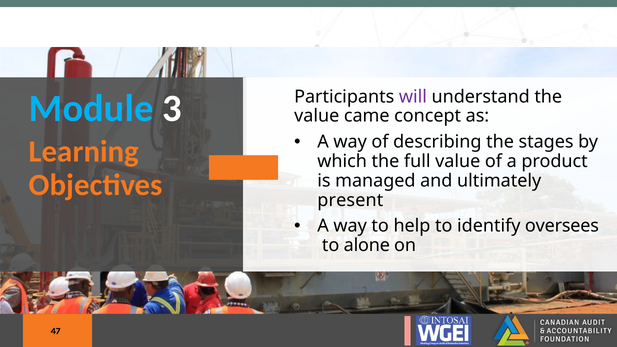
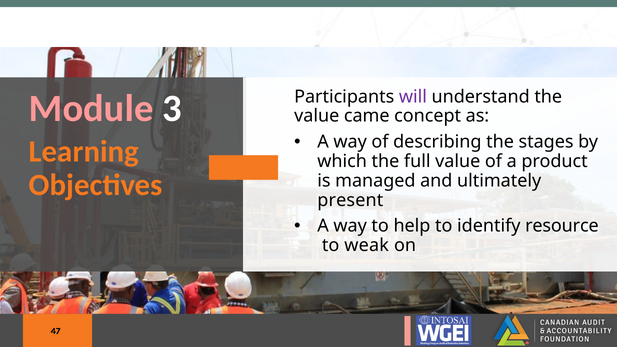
Module colour: light blue -> pink
oversees: oversees -> resource
alone: alone -> weak
